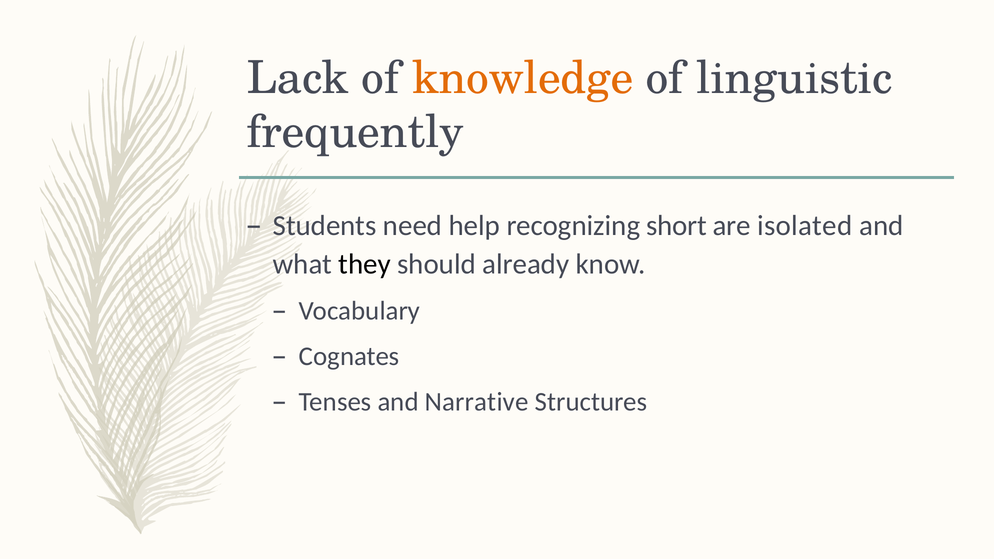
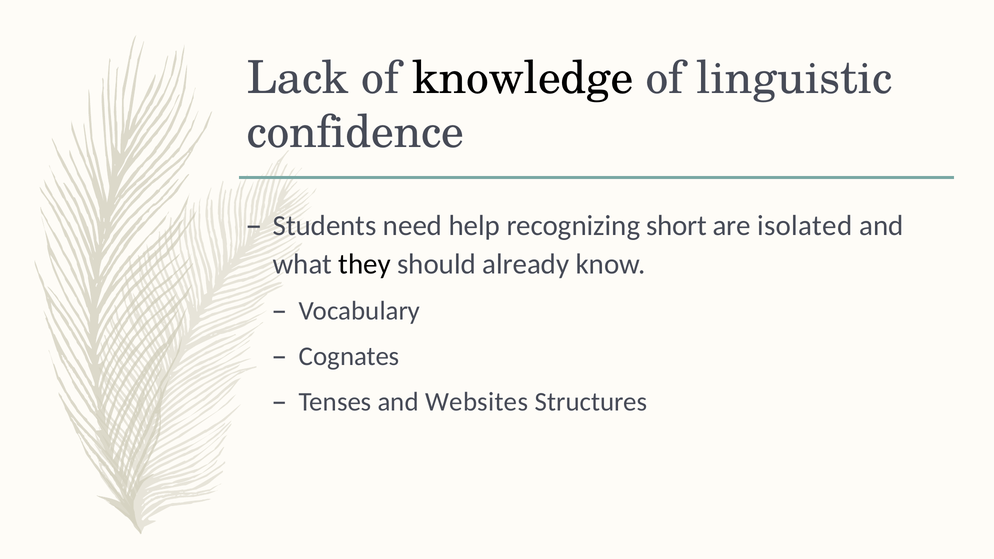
knowledge colour: orange -> black
frequently: frequently -> confidence
Narrative: Narrative -> Websites
